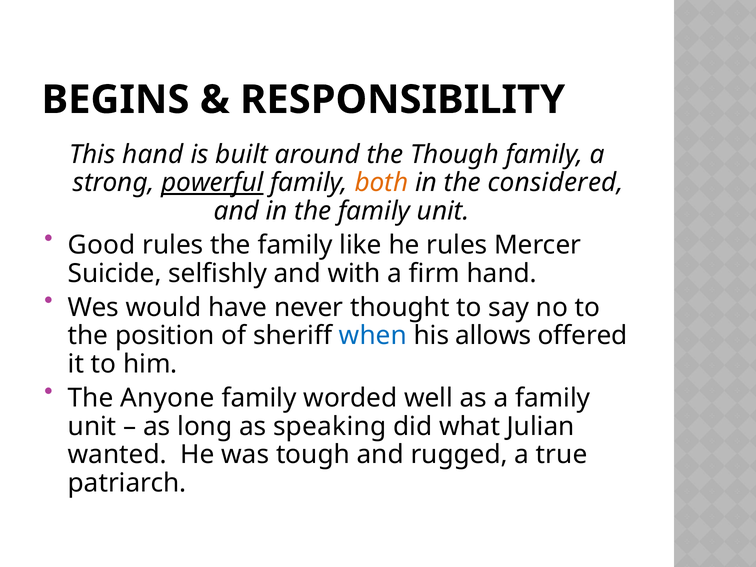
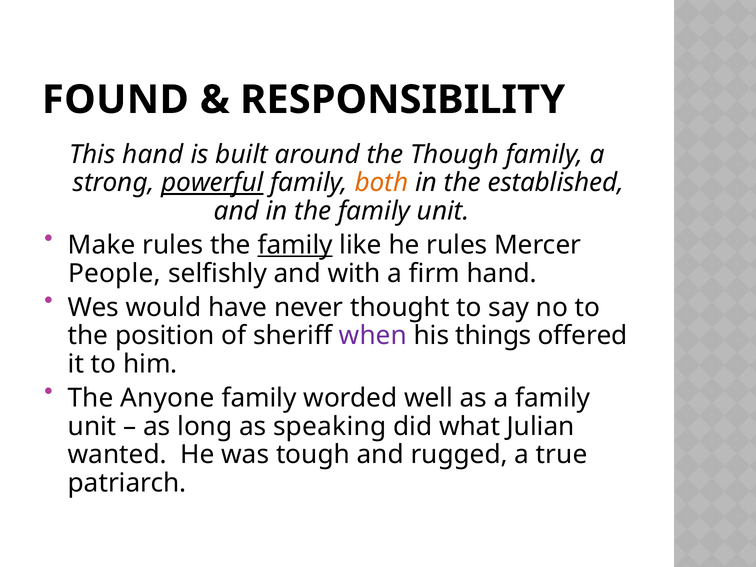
BEGINS: BEGINS -> FOUND
considered: considered -> established
Good: Good -> Make
family at (295, 245) underline: none -> present
Suicide: Suicide -> People
when colour: blue -> purple
allows: allows -> things
